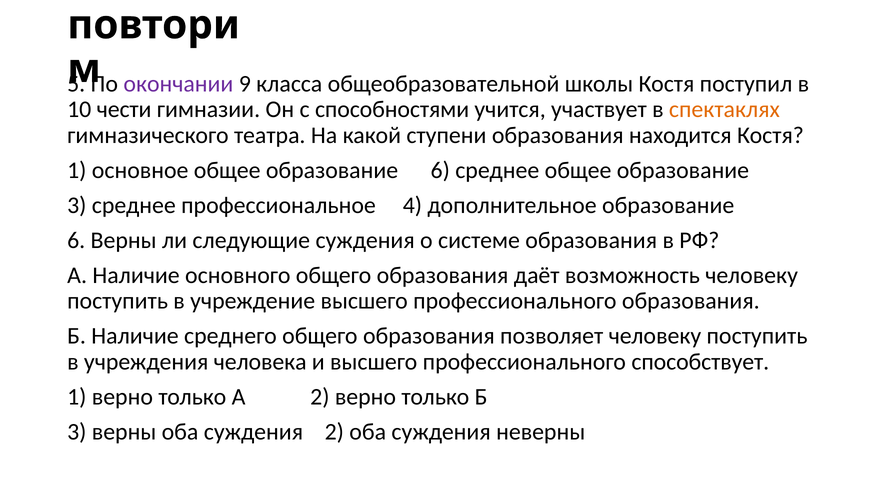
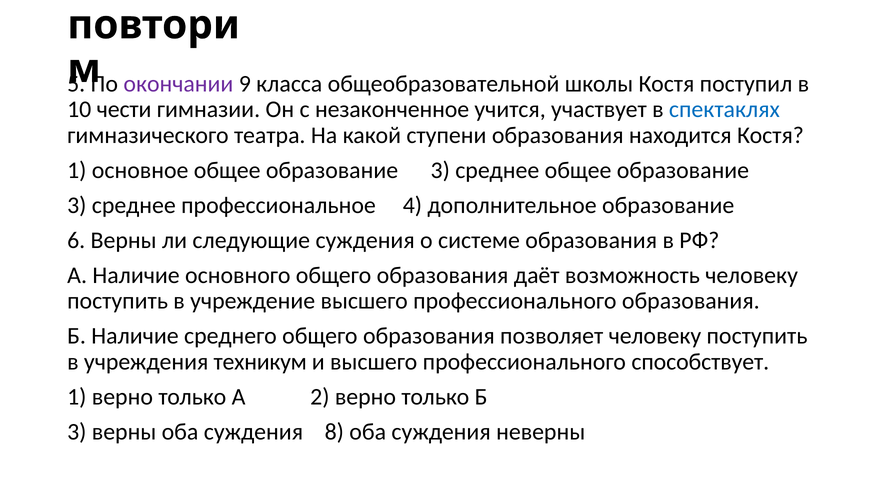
способностями: способностями -> незаконченное
спектаклях colour: orange -> blue
основное общее образование 6: 6 -> 3
человека: человека -> техникум
суждения 2: 2 -> 8
